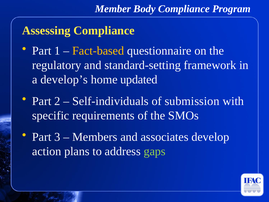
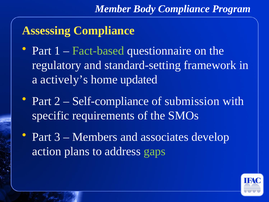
Fact-based colour: yellow -> light green
develop’s: develop’s -> actively’s
Self-individuals: Self-individuals -> Self-compliance
